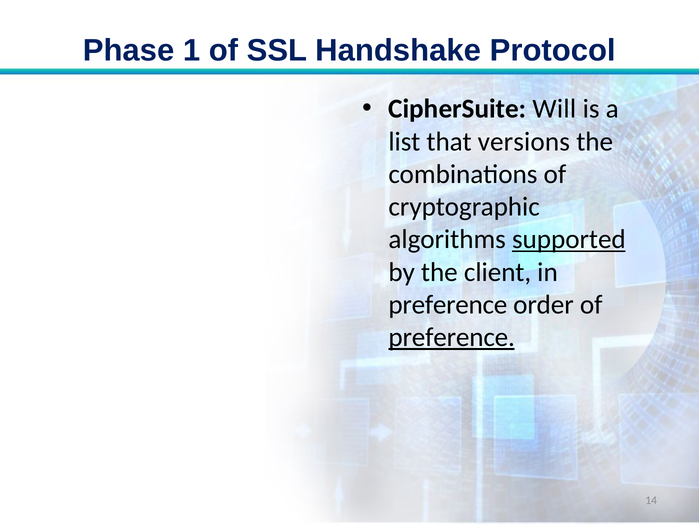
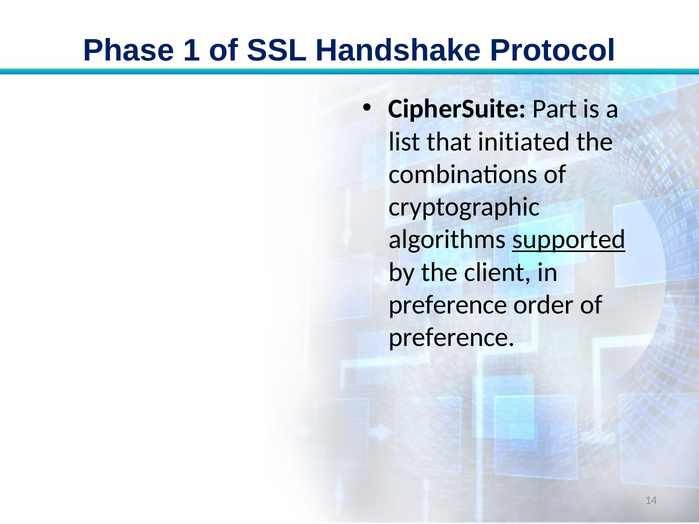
Will: Will -> Part
versions: versions -> initiated
preference at (452, 338) underline: present -> none
